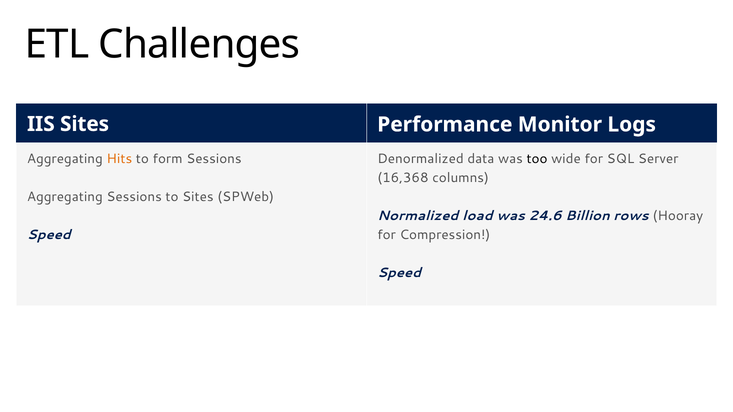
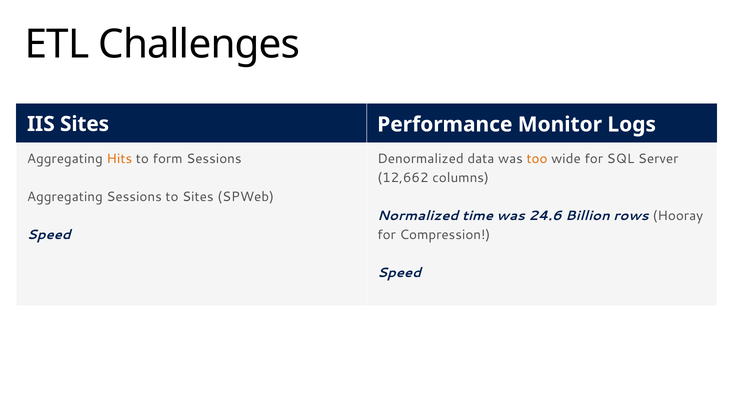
too colour: black -> orange
16,368: 16,368 -> 12,662
load: load -> time
